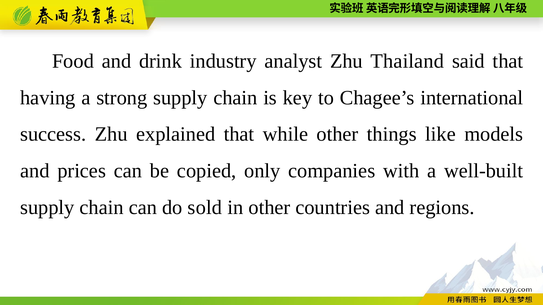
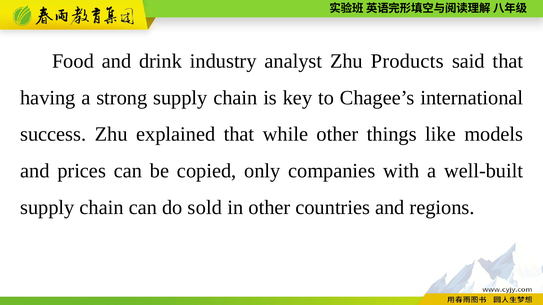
Thailand: Thailand -> Products
